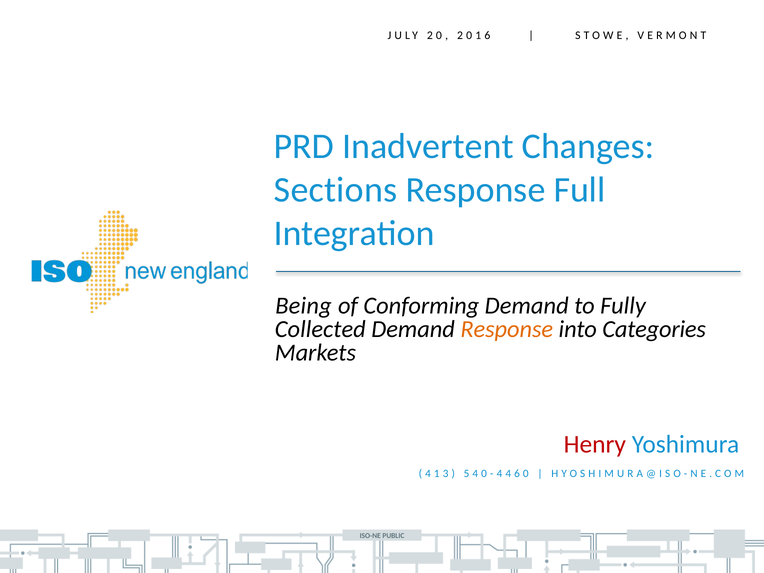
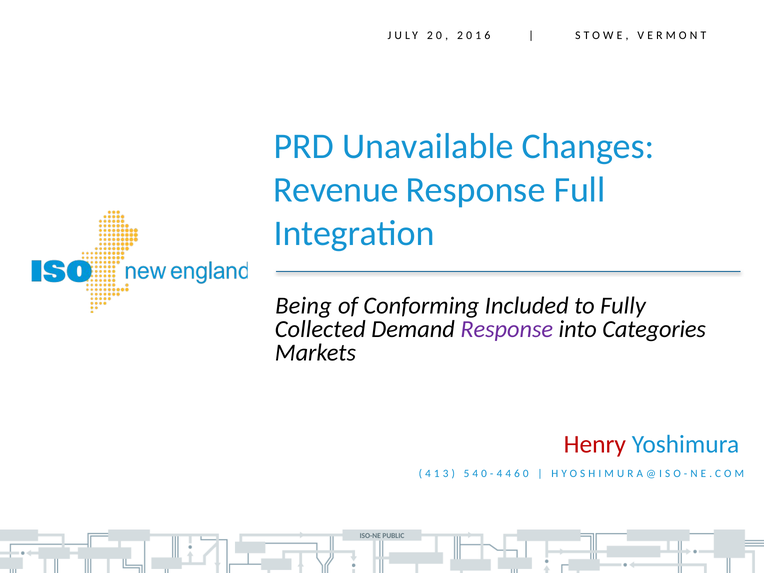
Inadvertent: Inadvertent -> Unavailable
Sections: Sections -> Revenue
Conforming Demand: Demand -> Included
Response at (507, 329) colour: orange -> purple
